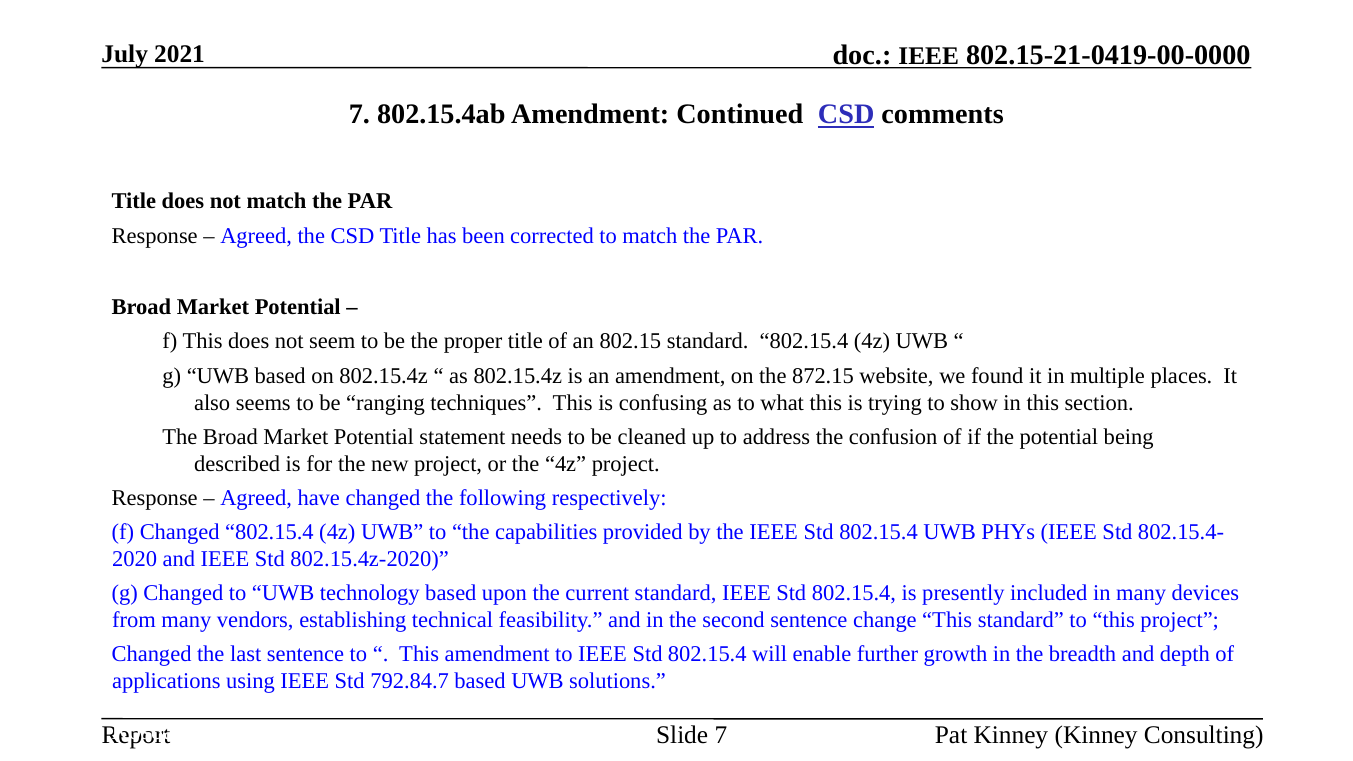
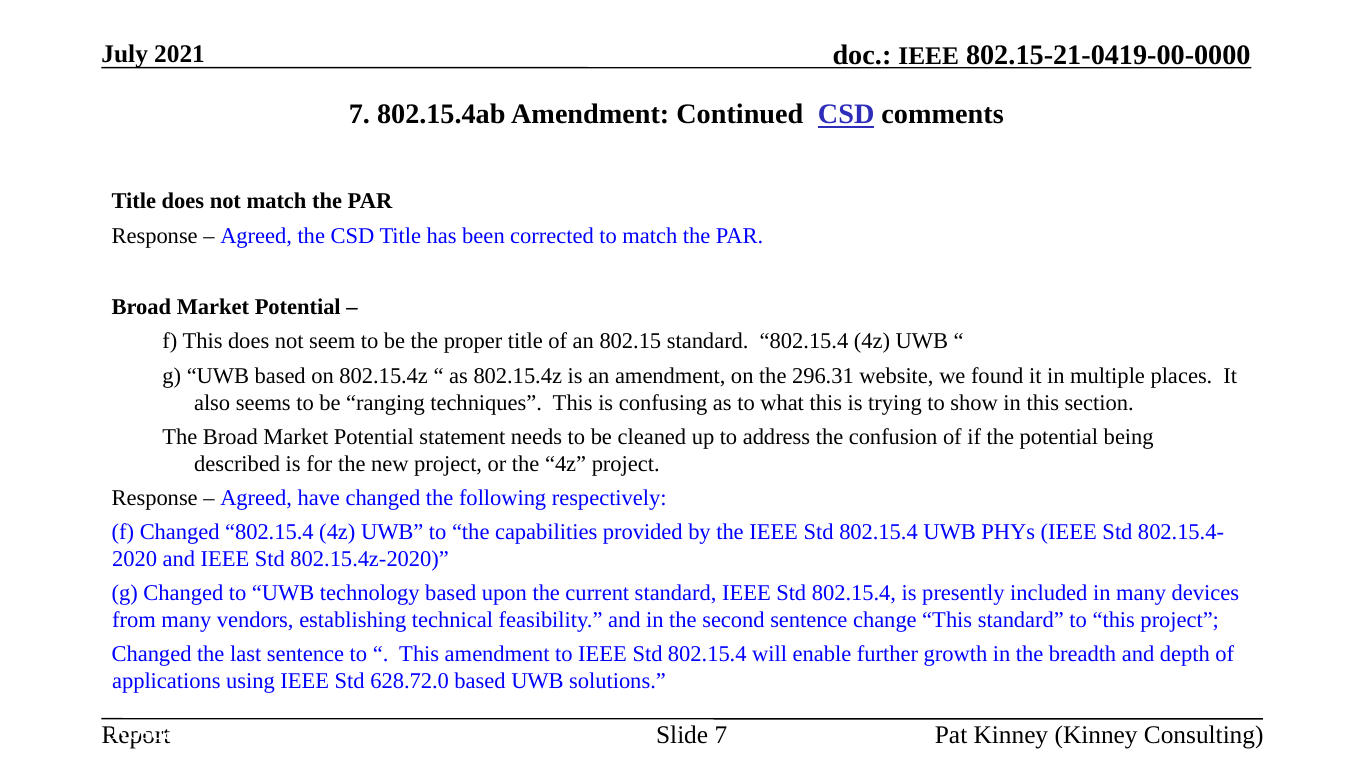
872.15: 872.15 -> 296.31
792.84.7: 792.84.7 -> 628.72.0
